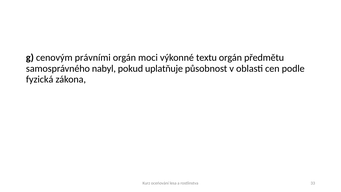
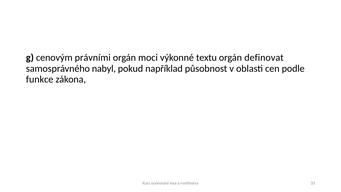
předmětu: předmětu -> definovat
uplatňuje: uplatňuje -> například
fyzická: fyzická -> funkce
